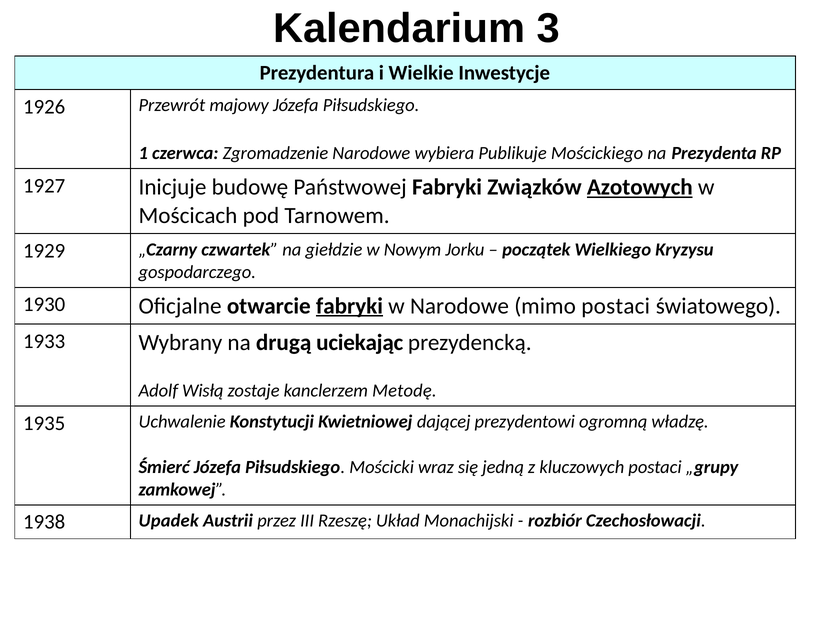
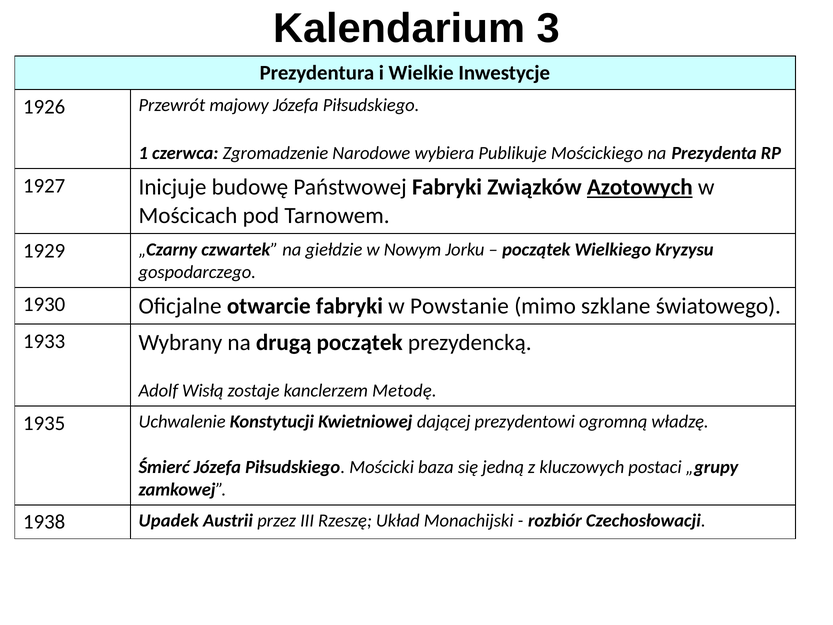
fabryki at (349, 306) underline: present -> none
w Narodowe: Narodowe -> Powstanie
mimo postaci: postaci -> szklane
drugą uciekając: uciekając -> początek
wraz: wraz -> baza
